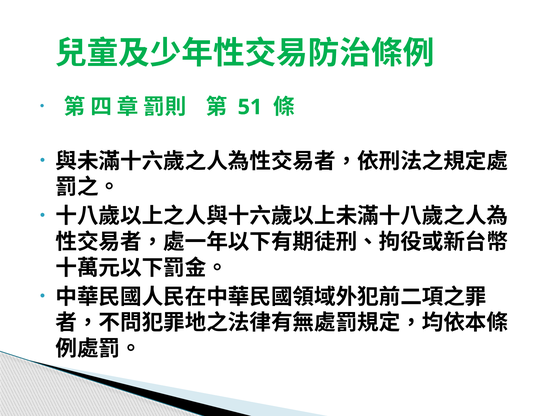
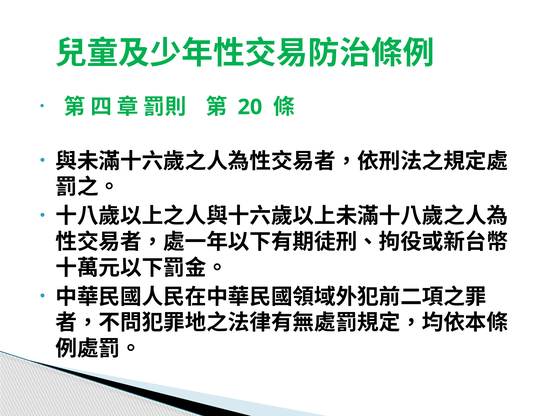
51: 51 -> 20
